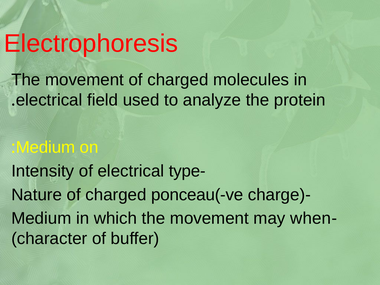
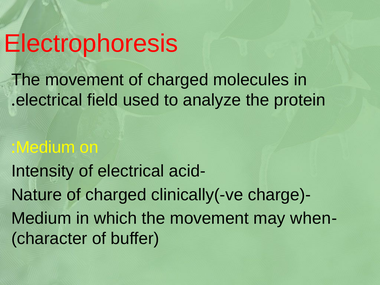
type: type -> acid
ponceau(-ve: ponceau(-ve -> clinically(-ve
